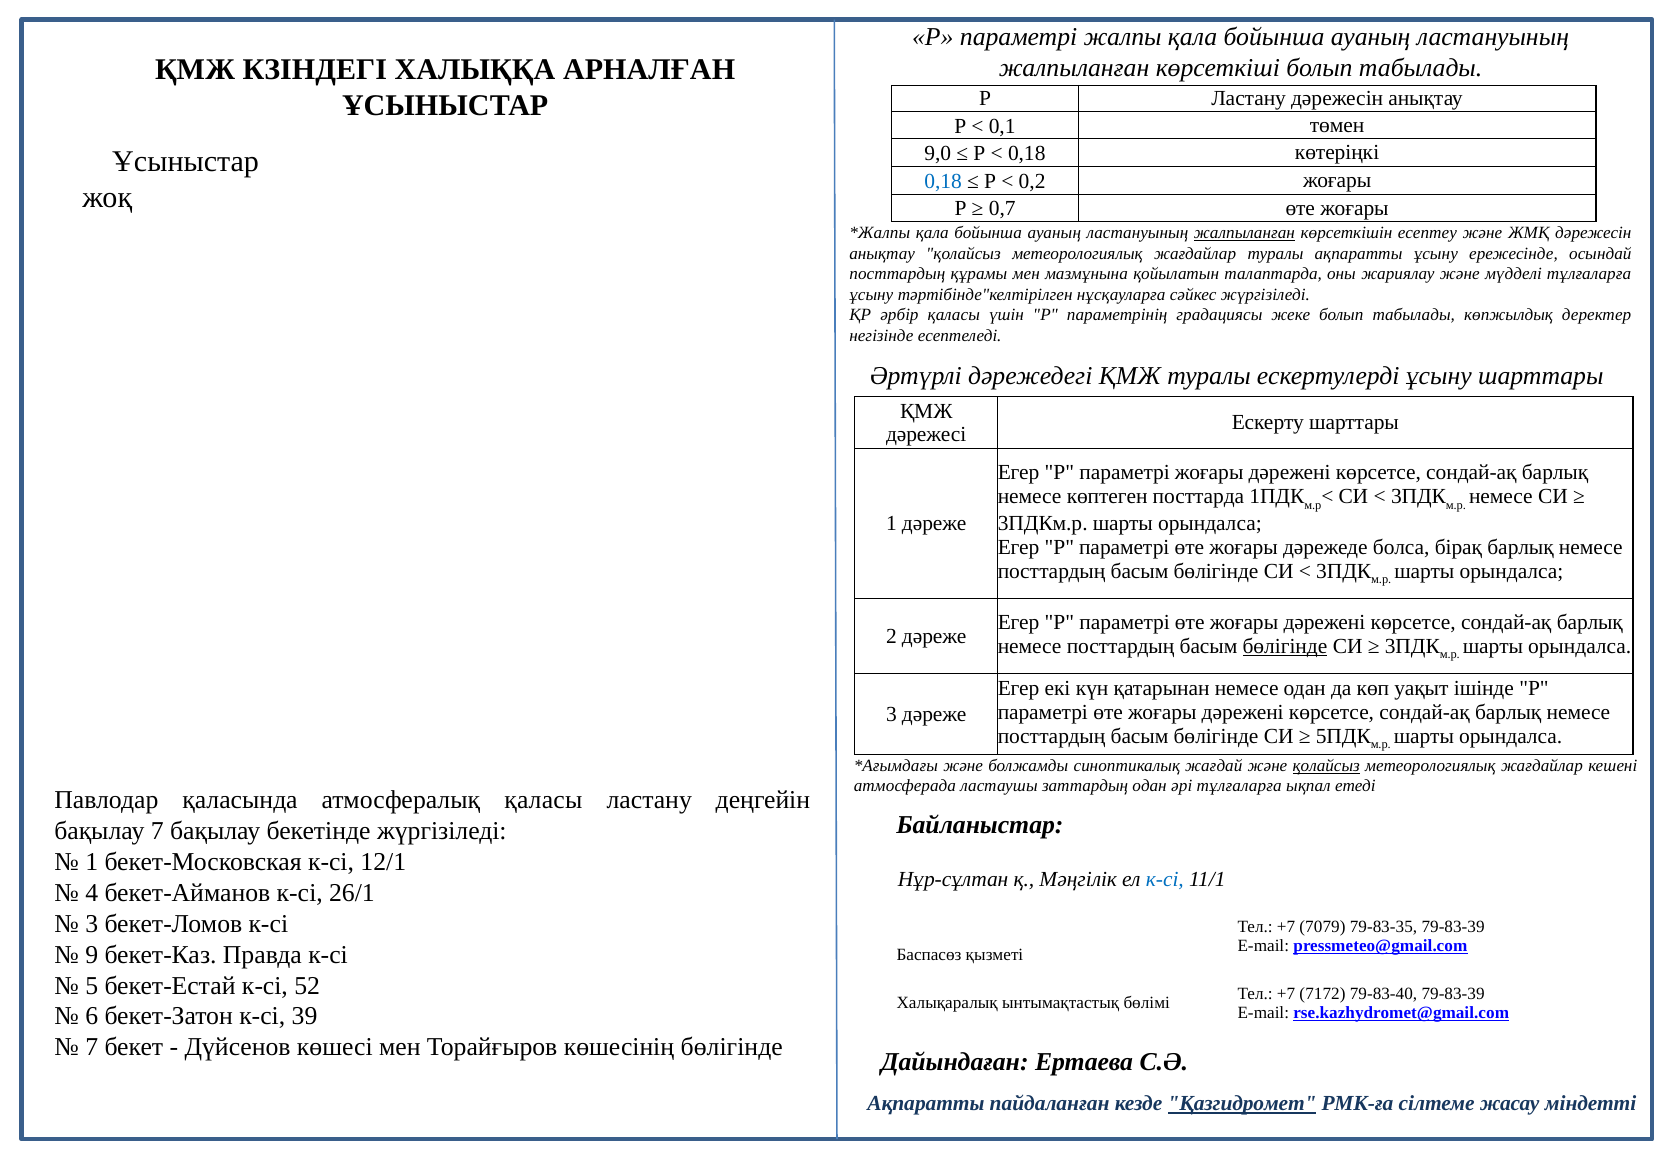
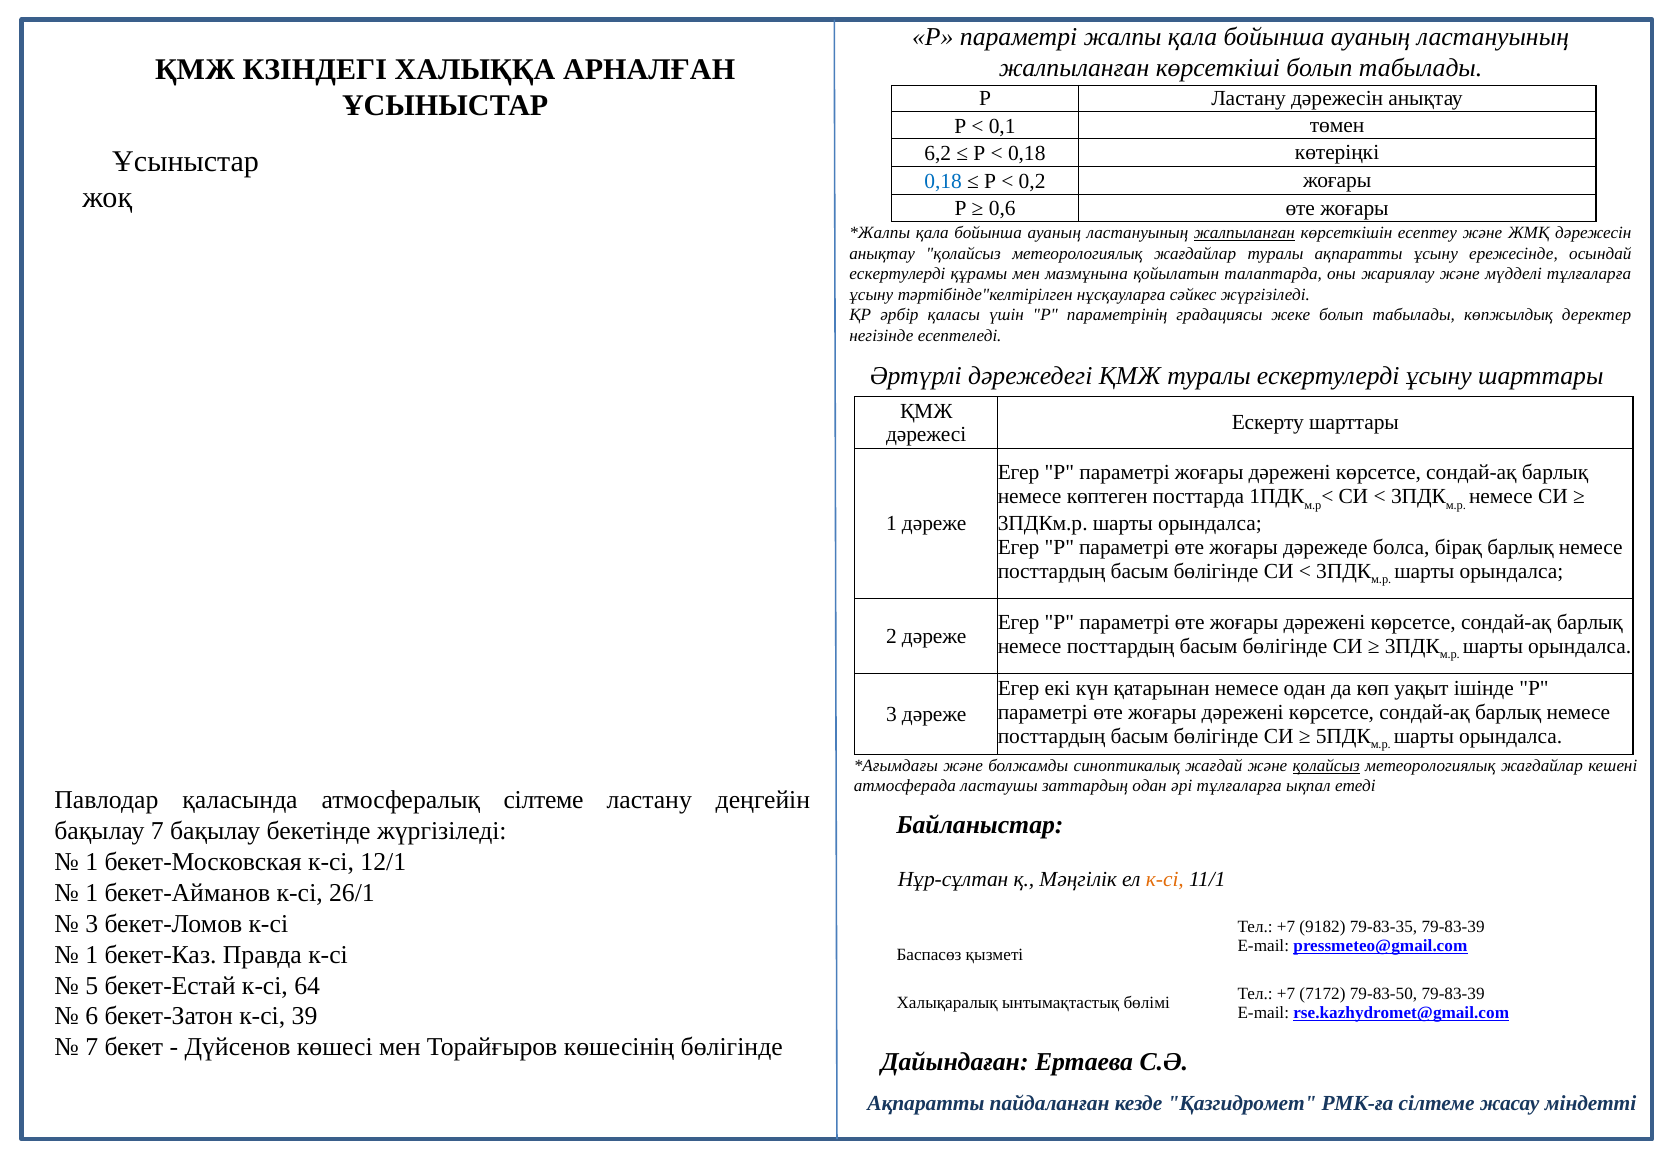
9,0: 9,0 -> 6,2
0,7: 0,7 -> 0,6
посттардың at (897, 274): посттардың -> ескертулерді
бөлігінде at (1285, 646) underline: present -> none
атмосфералық қаласы: қаласы -> сілтеме
к-сі at (1165, 879) colour: blue -> orange
4 at (92, 893): 4 -> 1
7079: 7079 -> 9182
9 at (92, 955): 9 -> 1
52: 52 -> 64
79-83-40: 79-83-40 -> 79-83-50
Қазгидромет underline: present -> none
